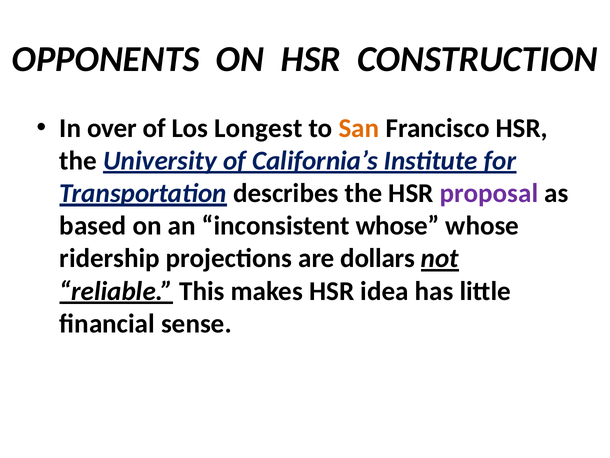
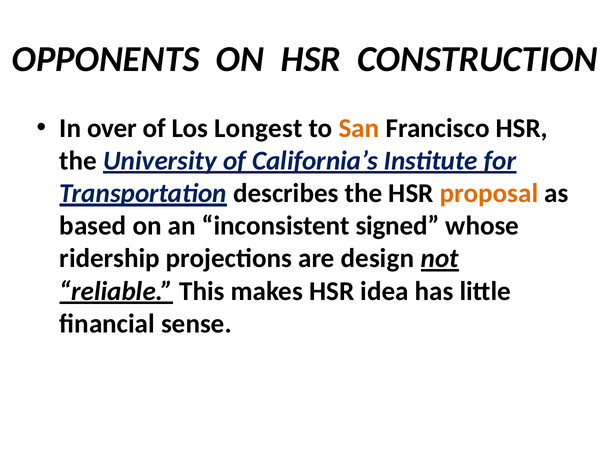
proposal colour: purple -> orange
inconsistent whose: whose -> signed
dollars: dollars -> design
